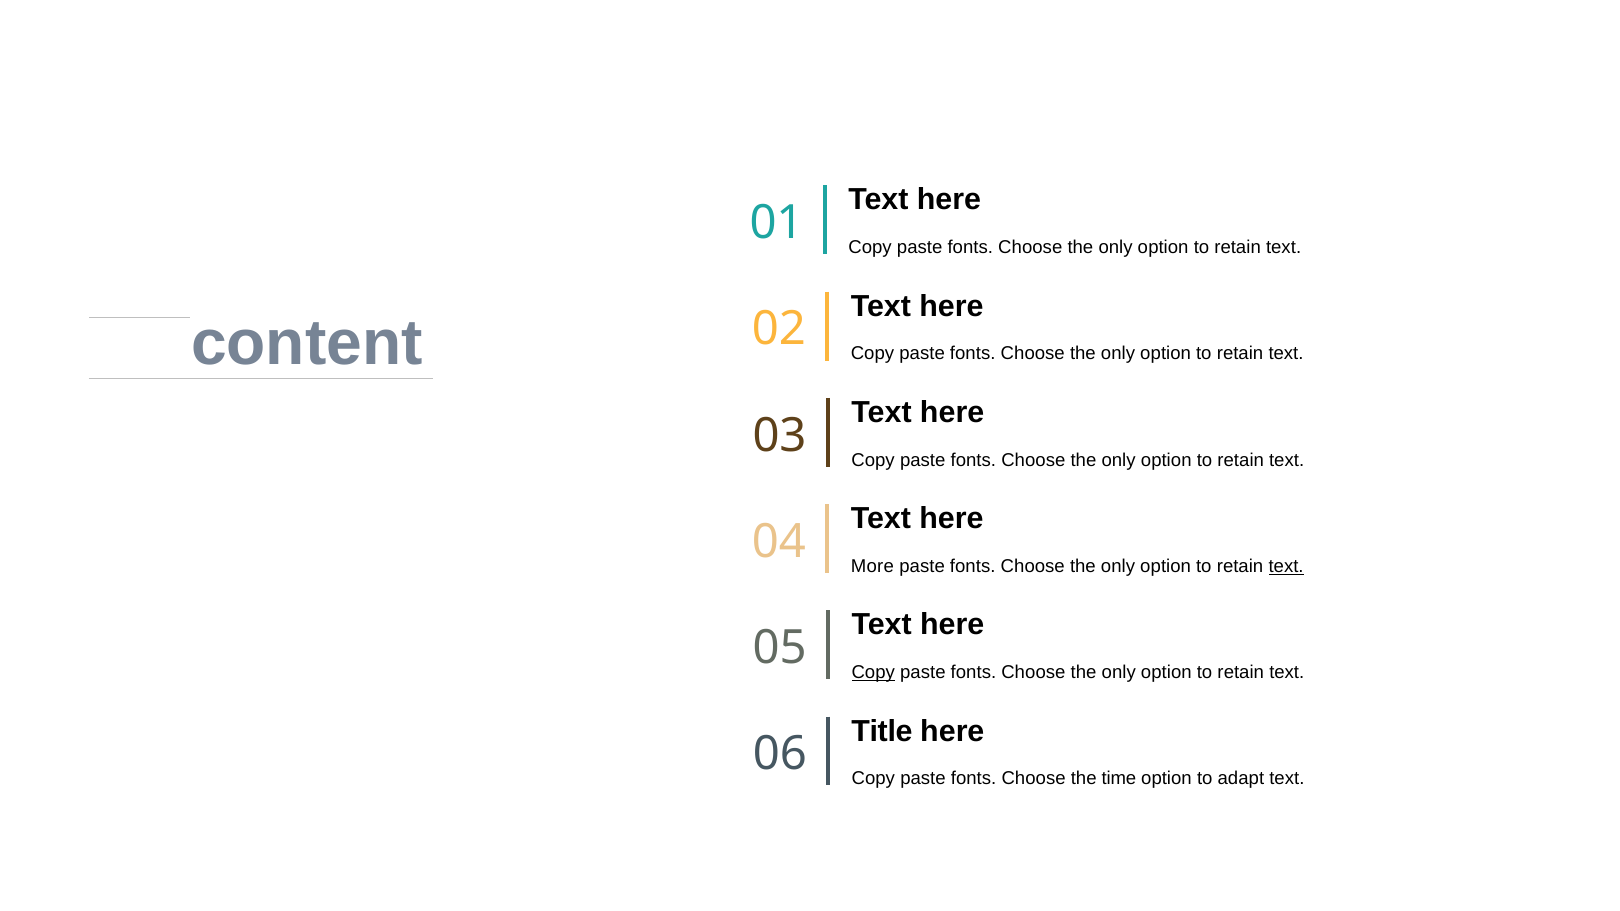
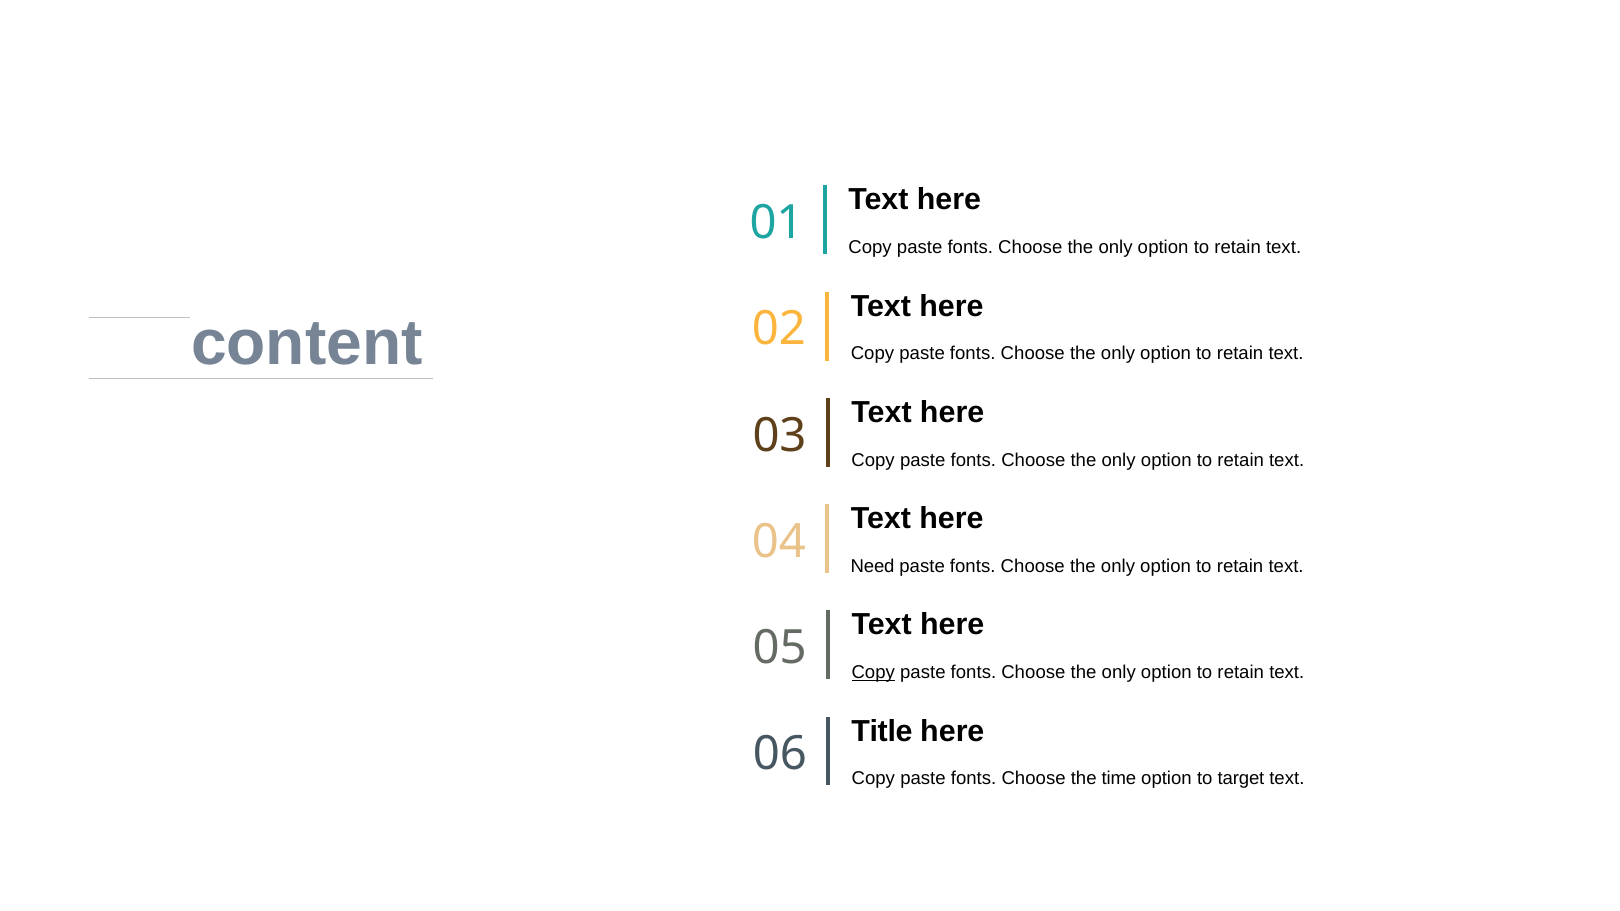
More: More -> Need
text at (1286, 566) underline: present -> none
adapt: adapt -> target
